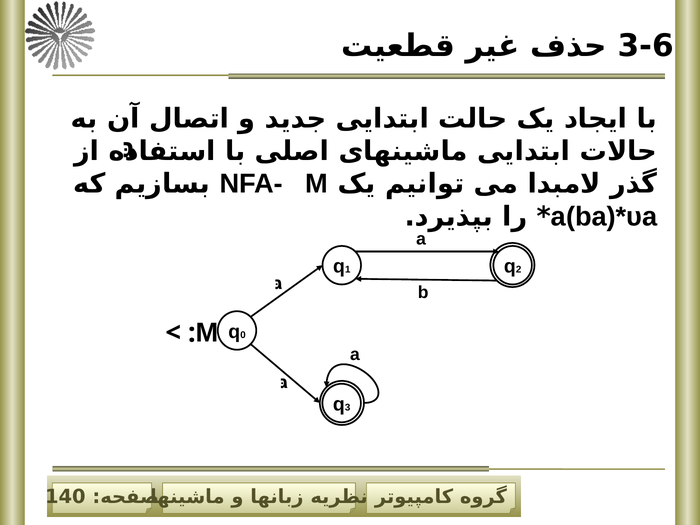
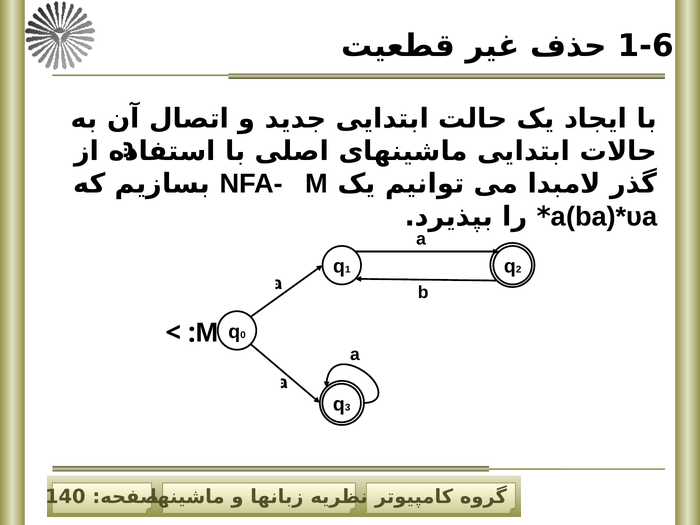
3-6: 3-6 -> 1-6
